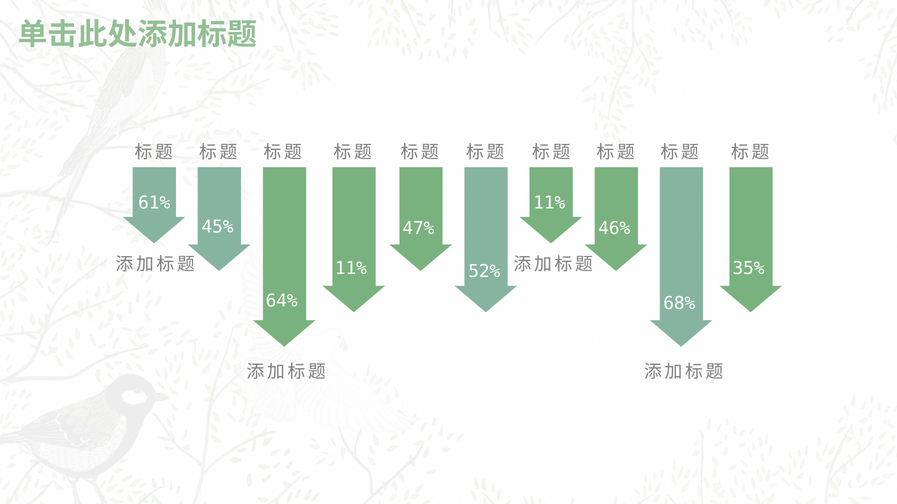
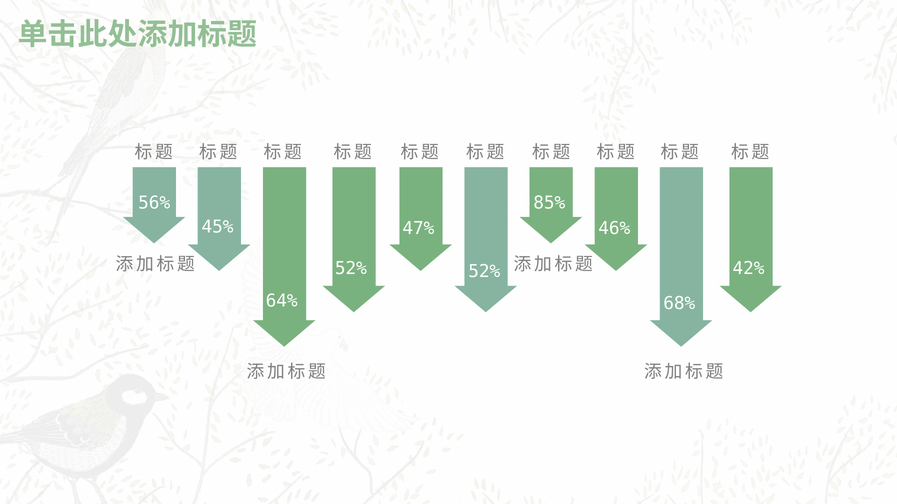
61%: 61% -> 56%
11% at (549, 203): 11% -> 85%
35%: 35% -> 42%
11% at (351, 269): 11% -> 52%
